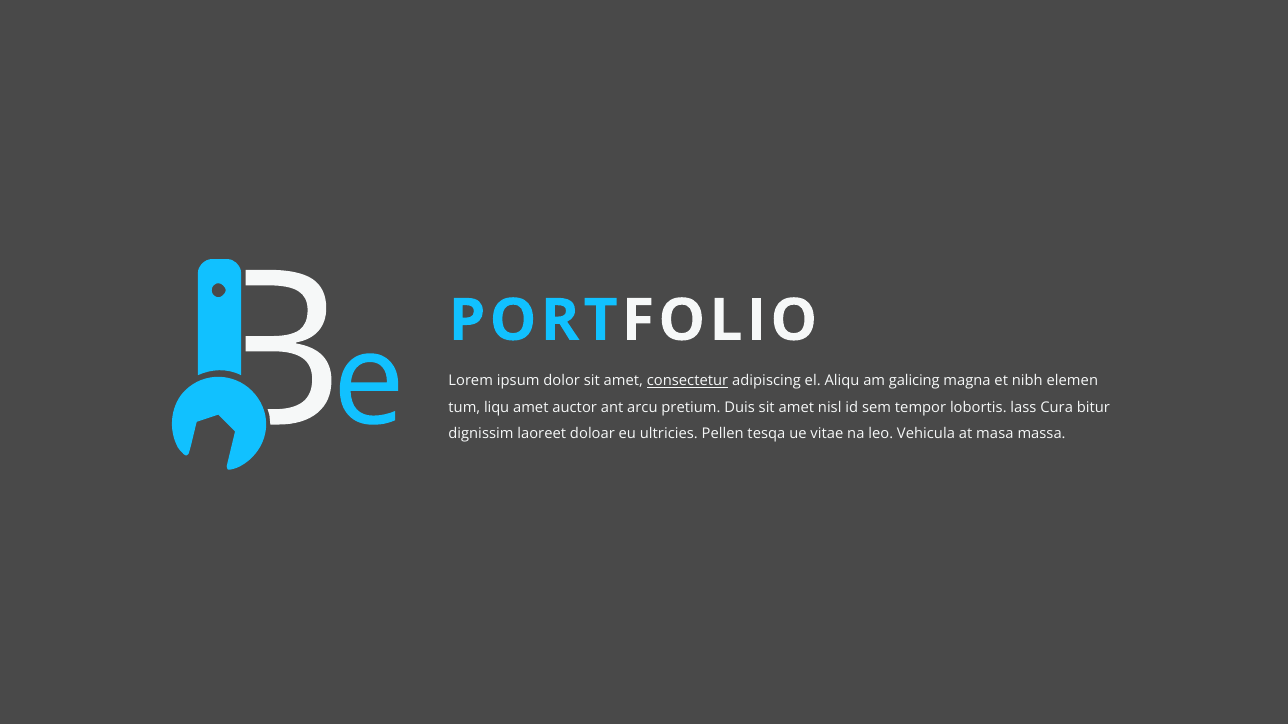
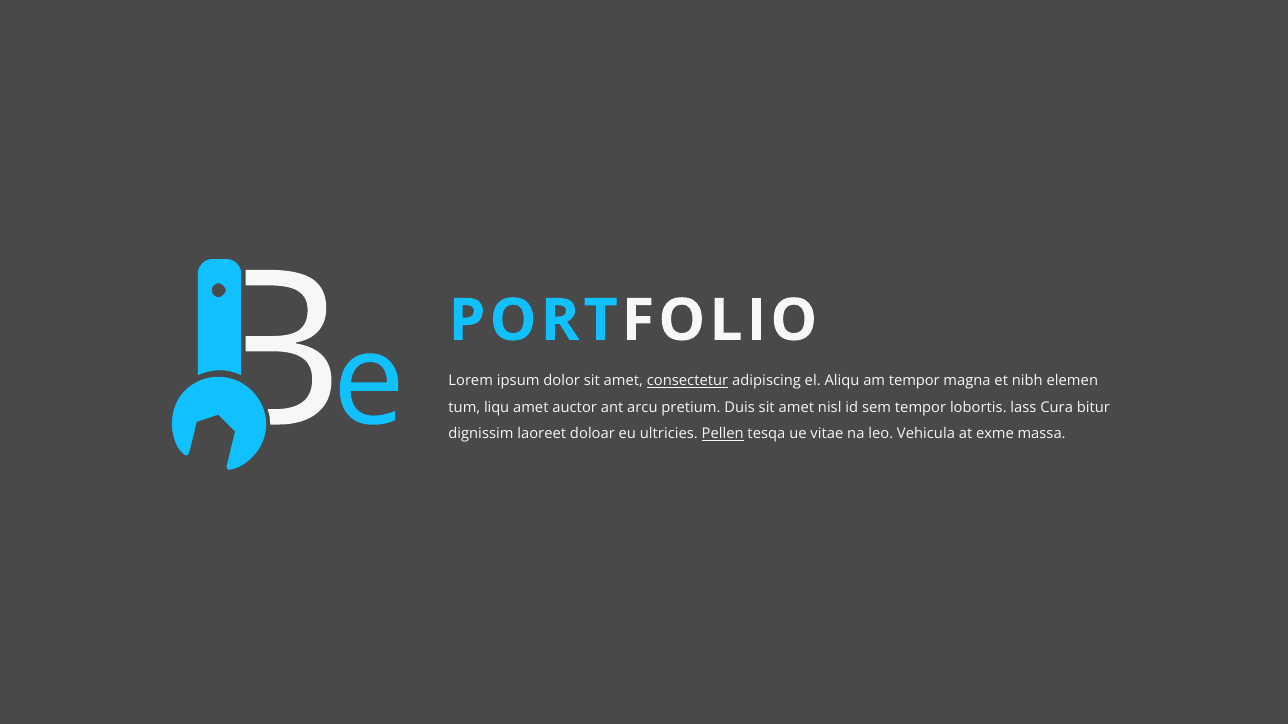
am galicing: galicing -> tempor
Pellen underline: none -> present
masa: masa -> exme
